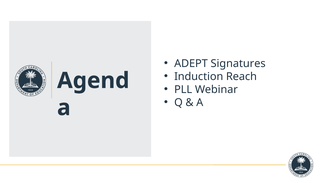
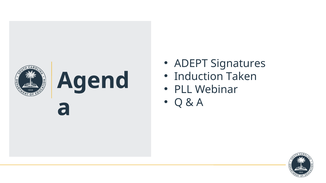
Reach: Reach -> Taken
